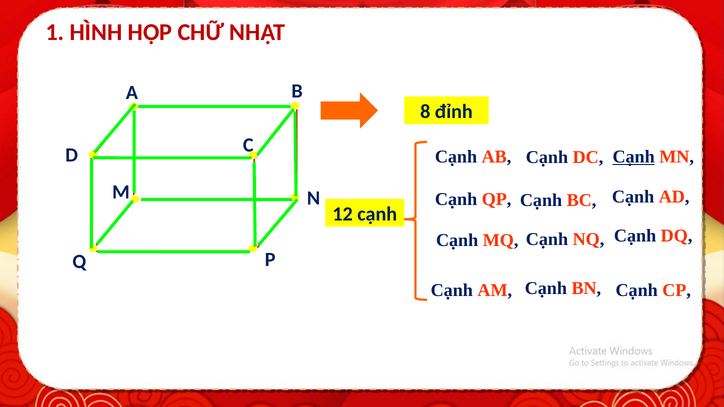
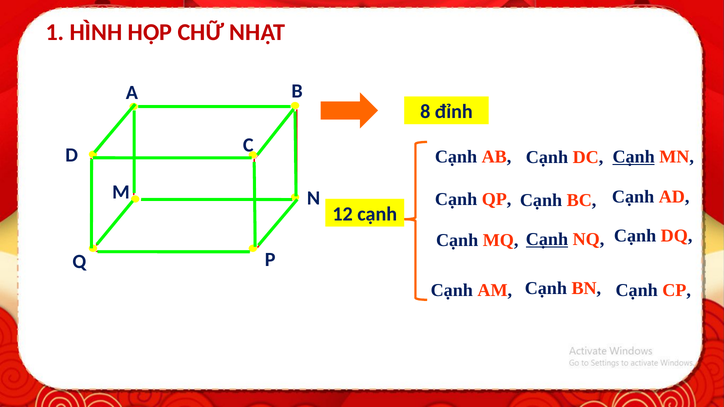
Cạnh at (547, 239) underline: none -> present
